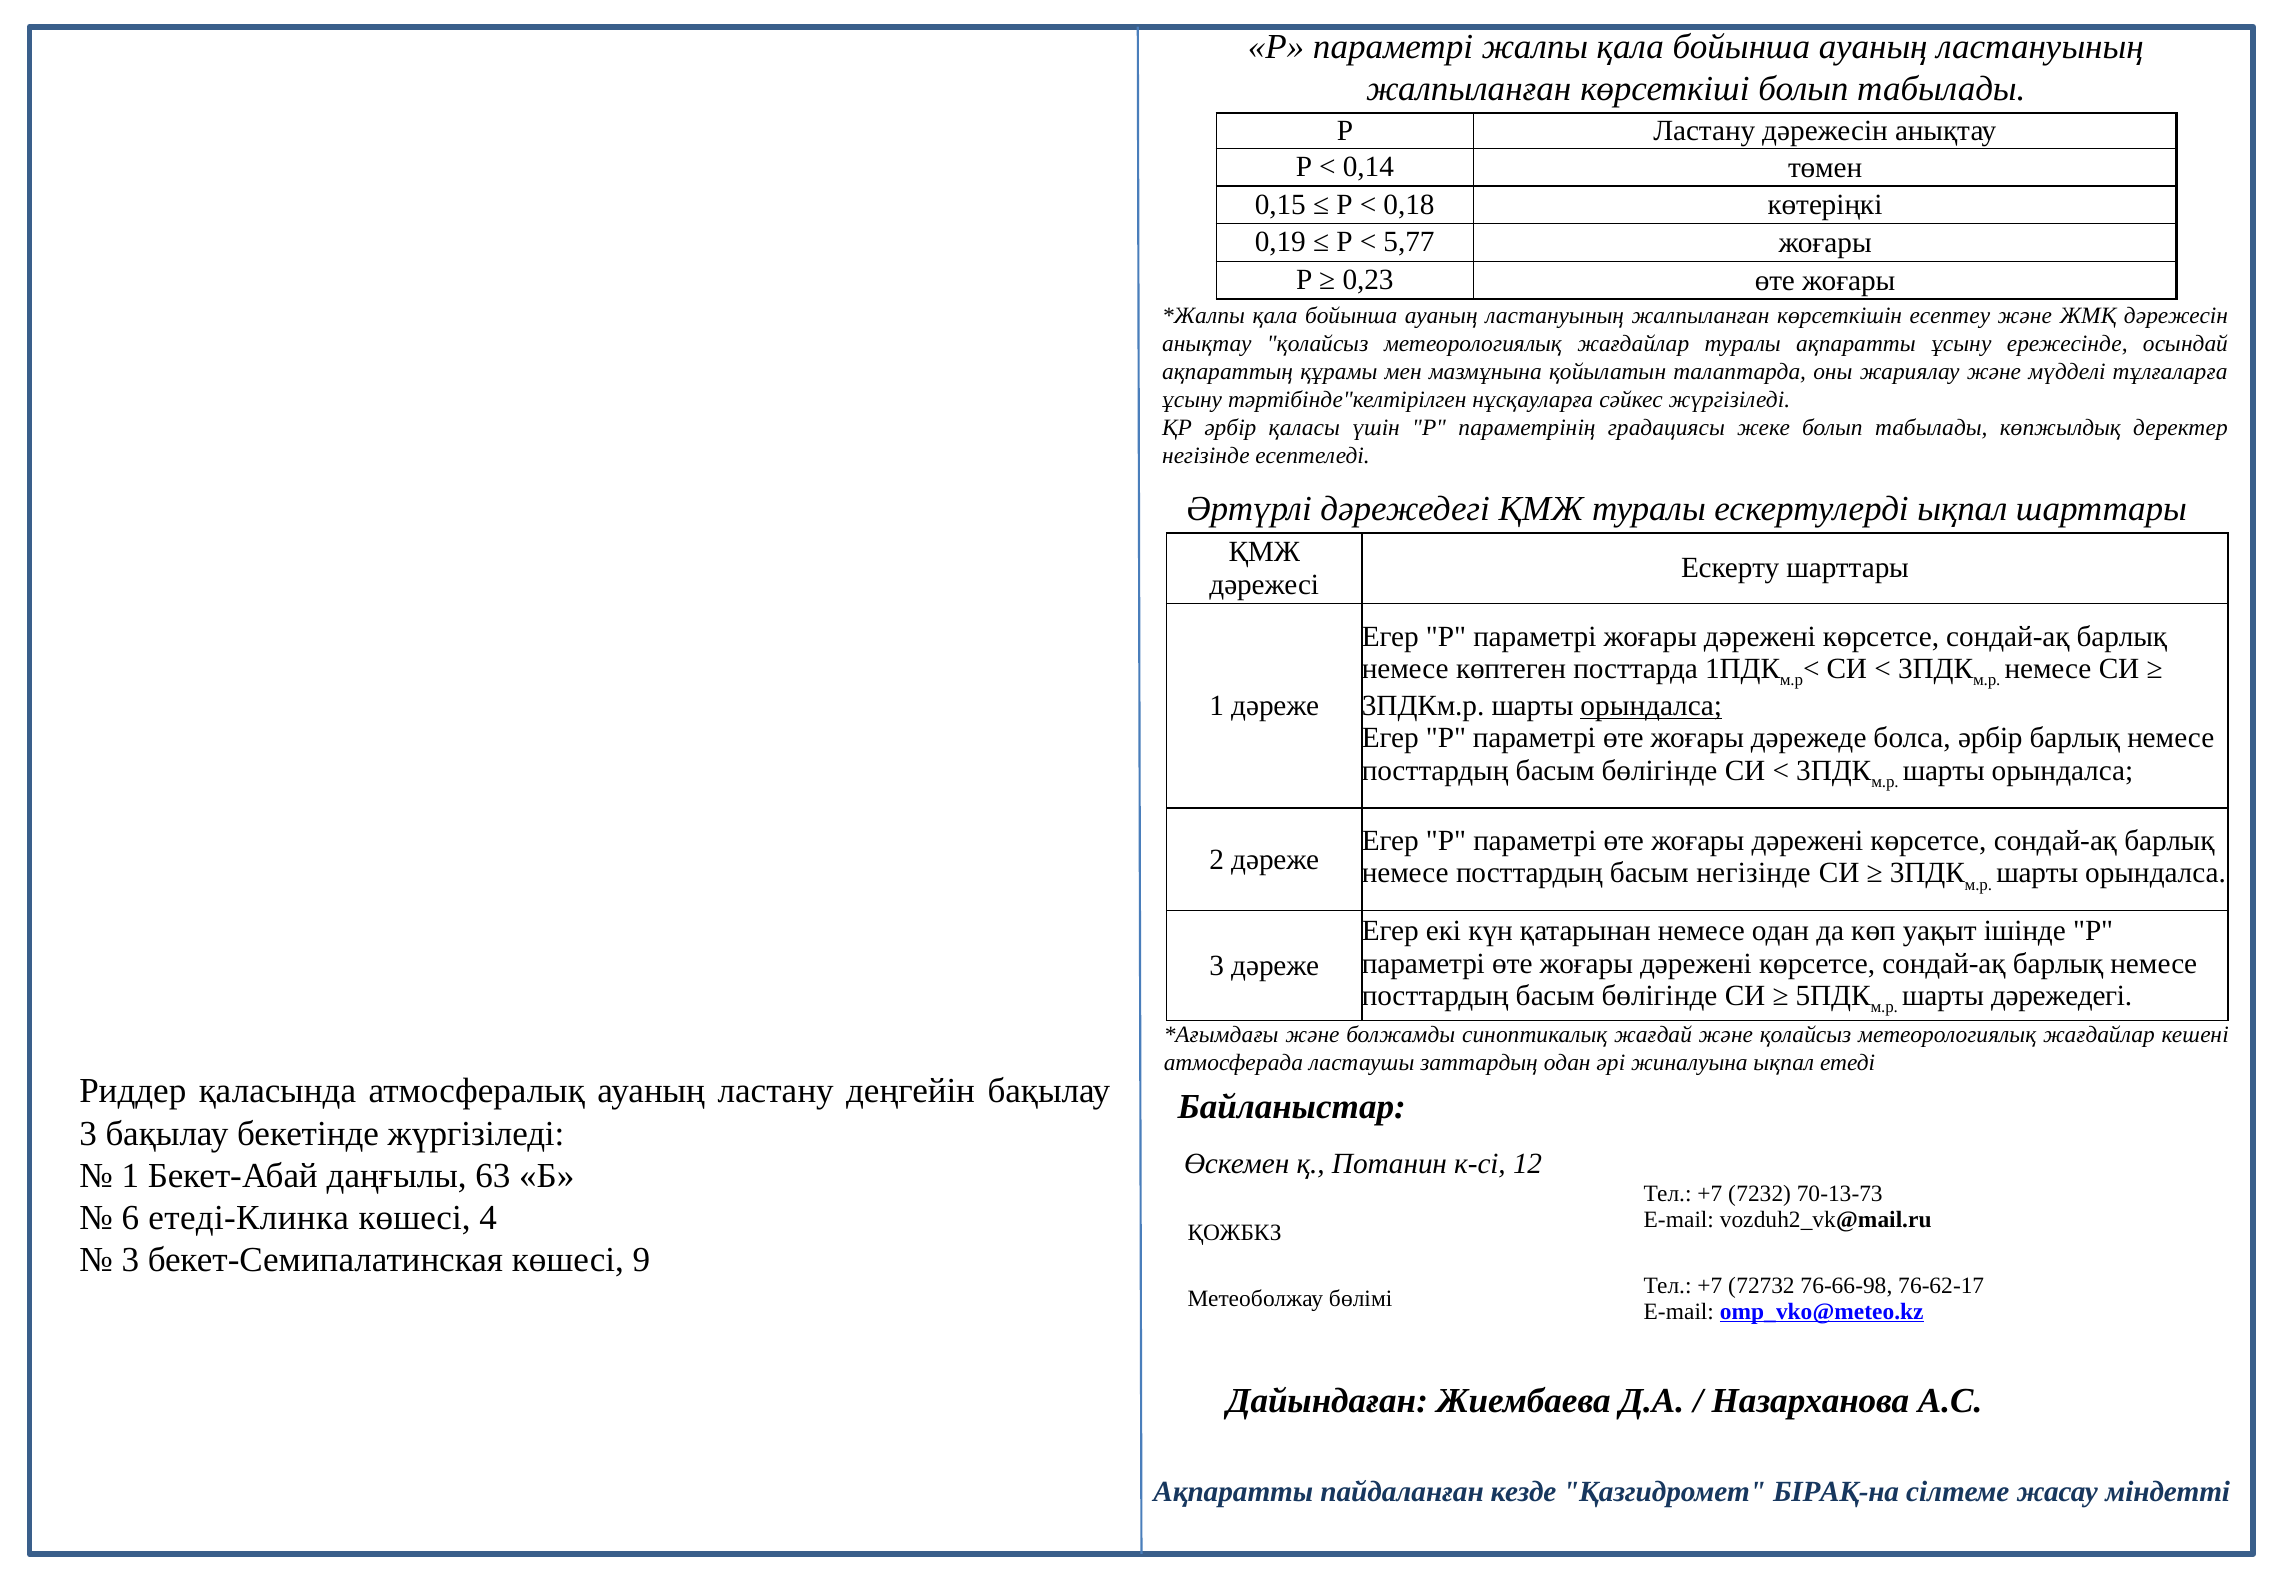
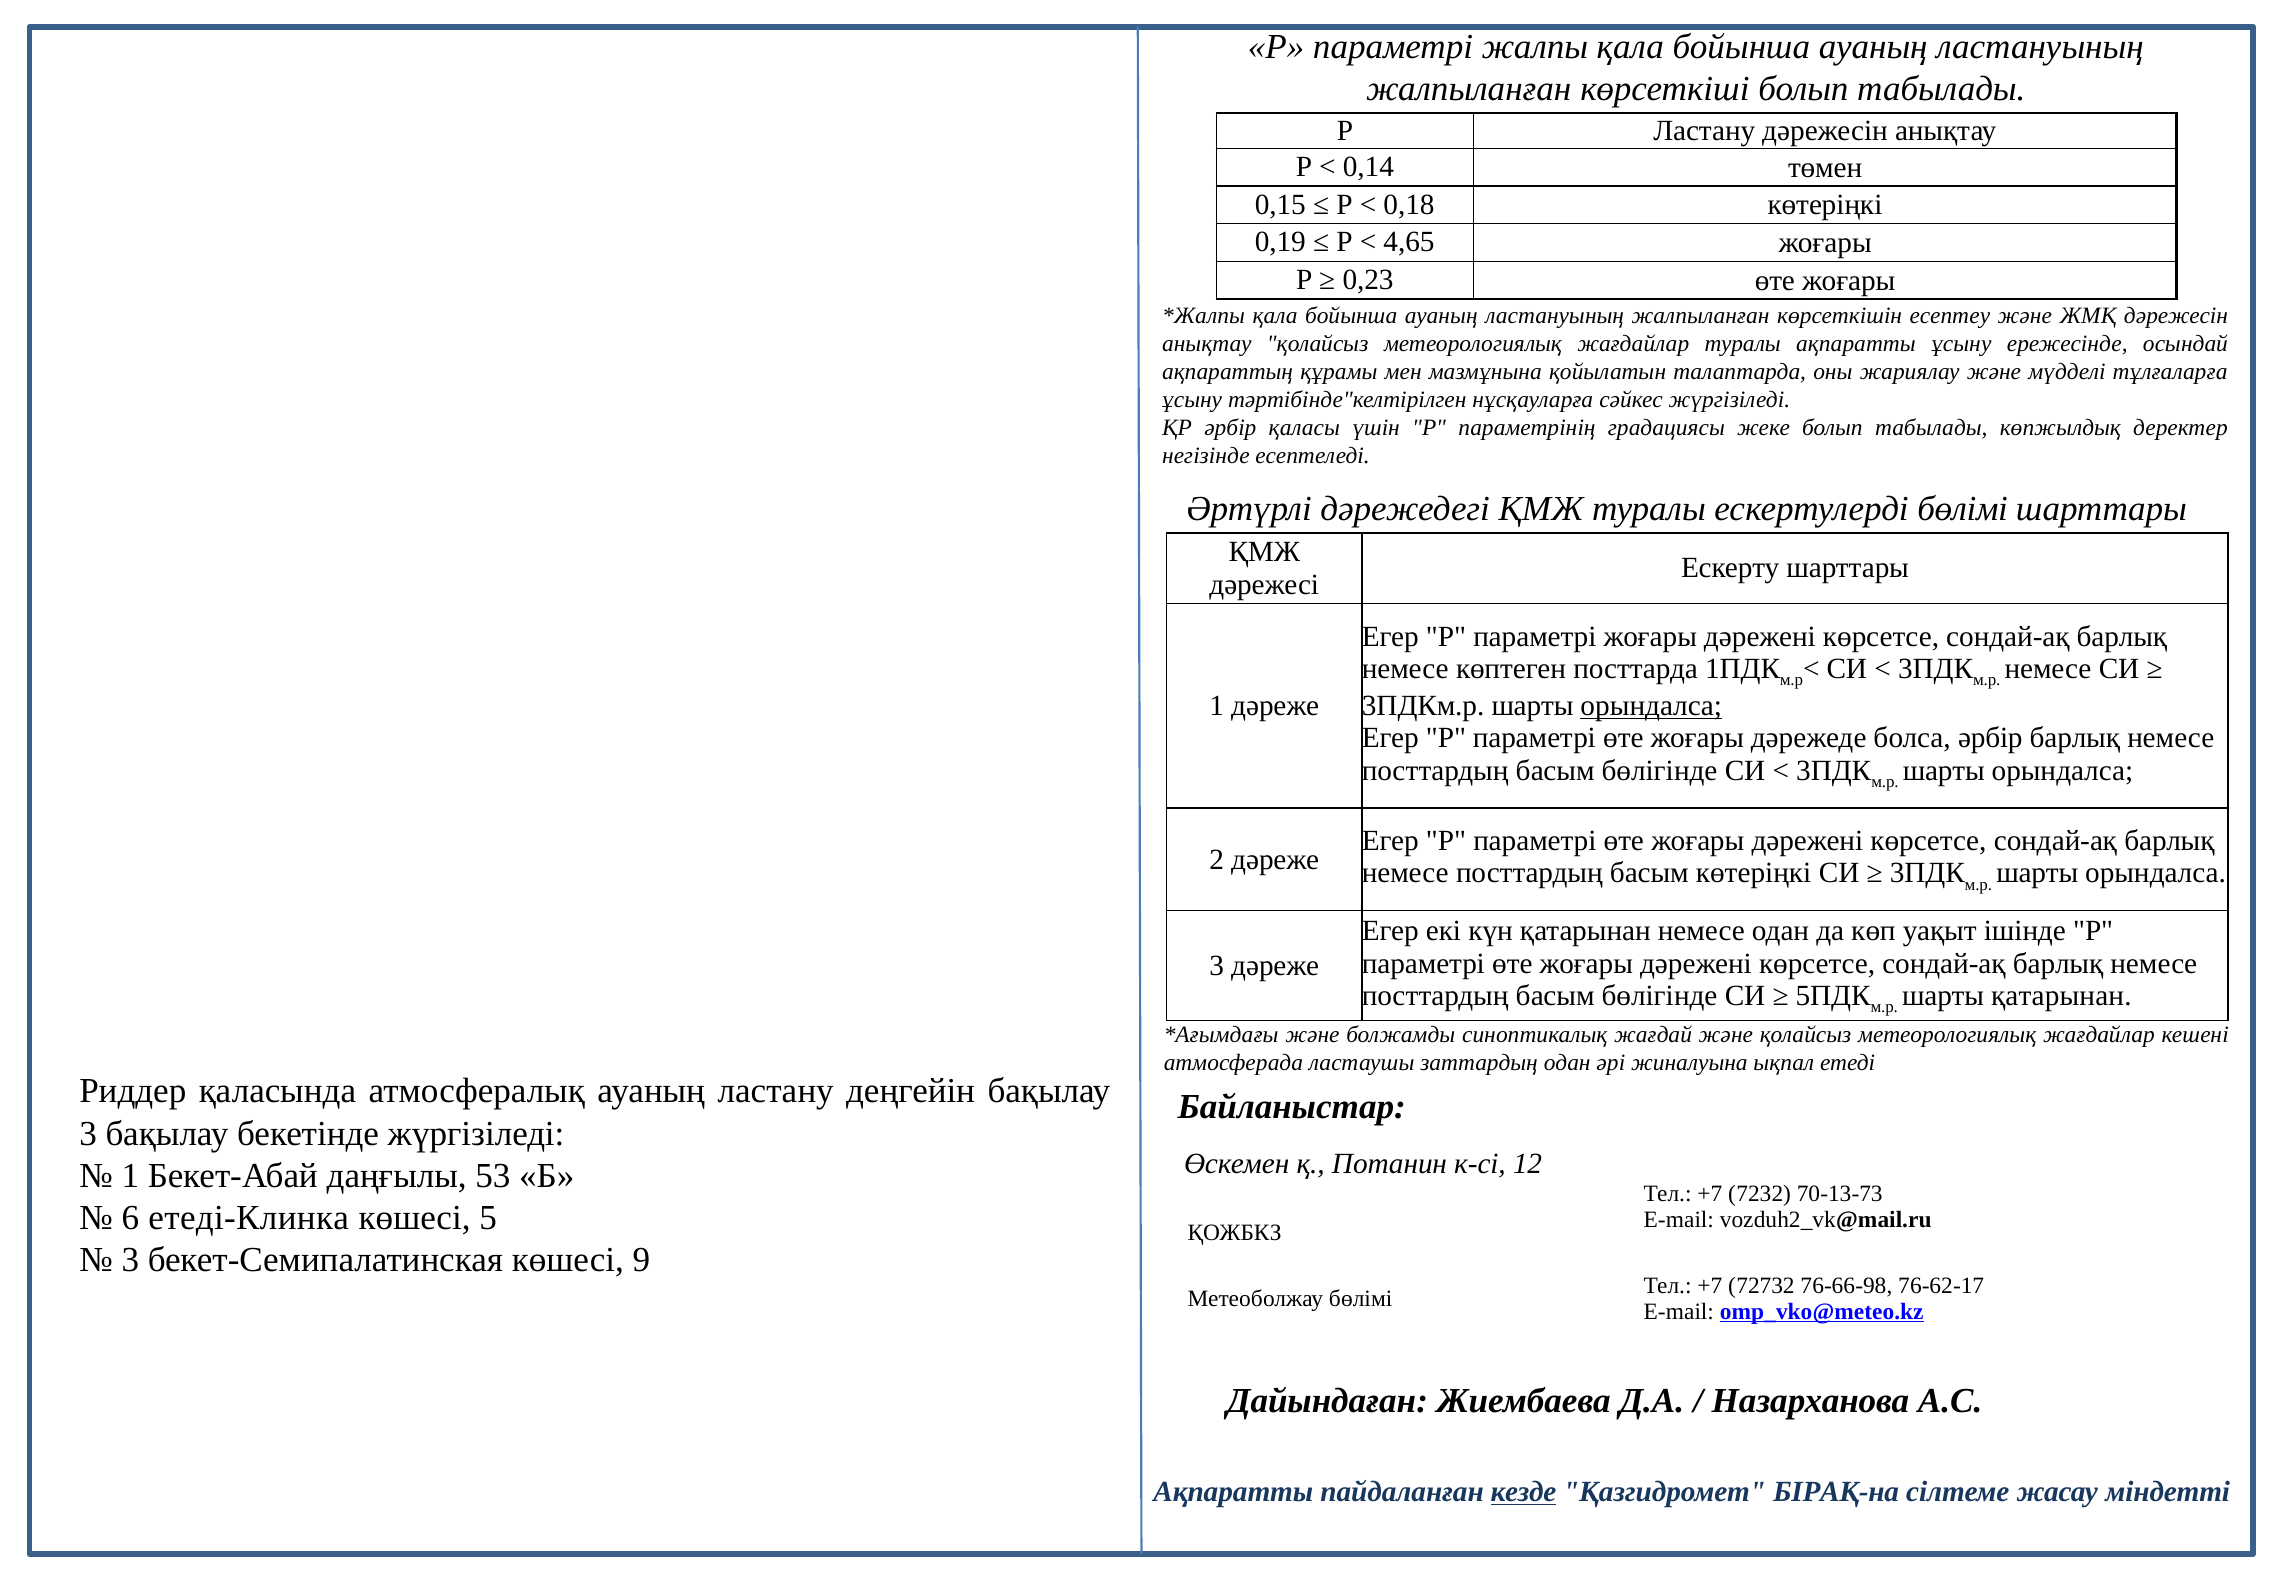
5,77: 5,77 -> 4,65
ескертулерді ықпал: ықпал -> бөлімі
басым негізінде: негізінде -> көтеріңкі
шарты дәрежедегі: дәрежедегі -> қатарынан
63: 63 -> 53
4: 4 -> 5
кезде underline: none -> present
